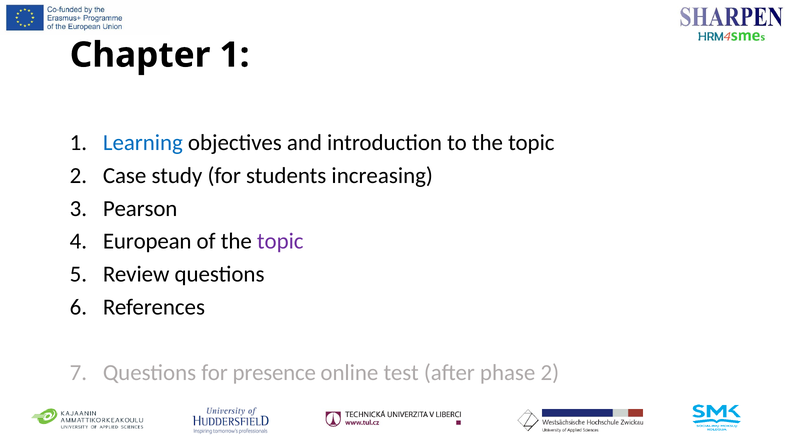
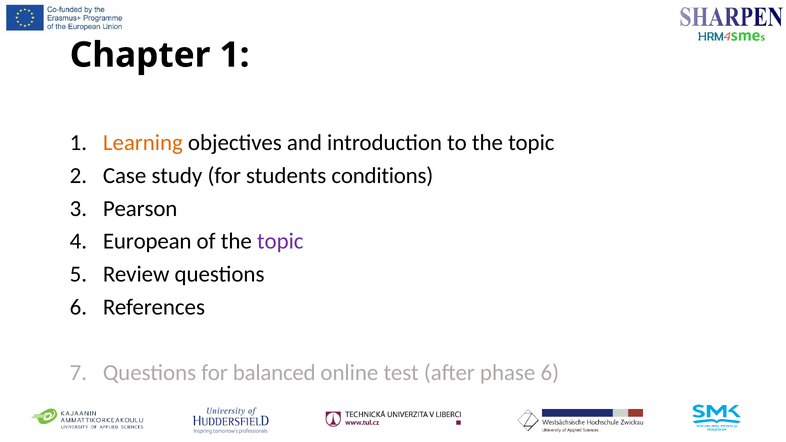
Learning colour: blue -> orange
increasing: increasing -> conditions
presence: presence -> balanced
phase 2: 2 -> 6
